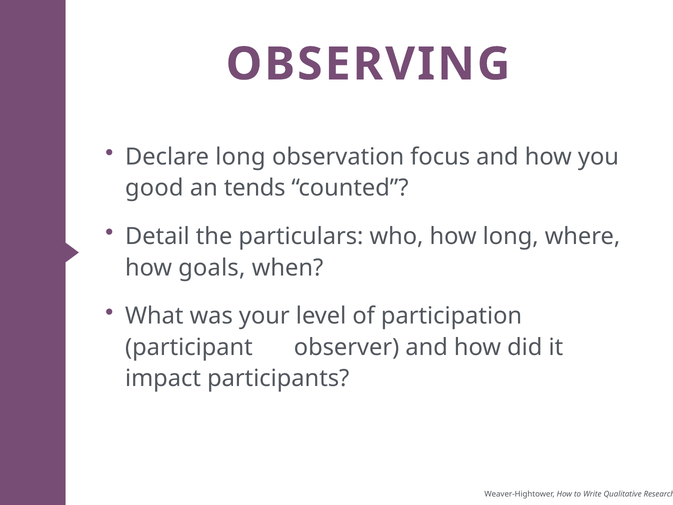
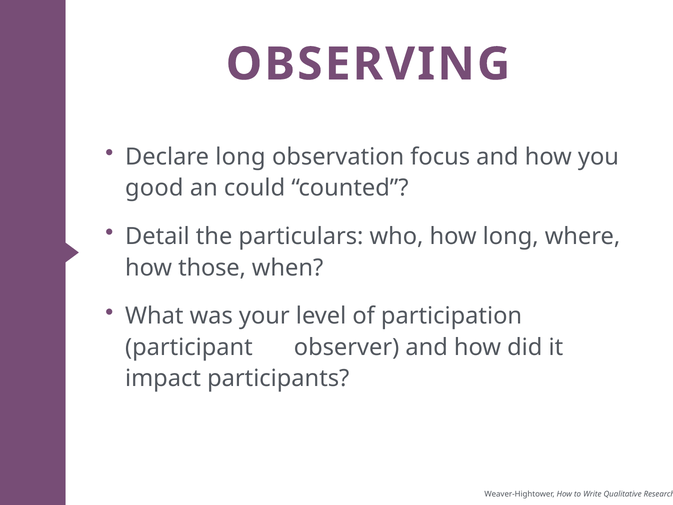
tends: tends -> could
goals: goals -> those
